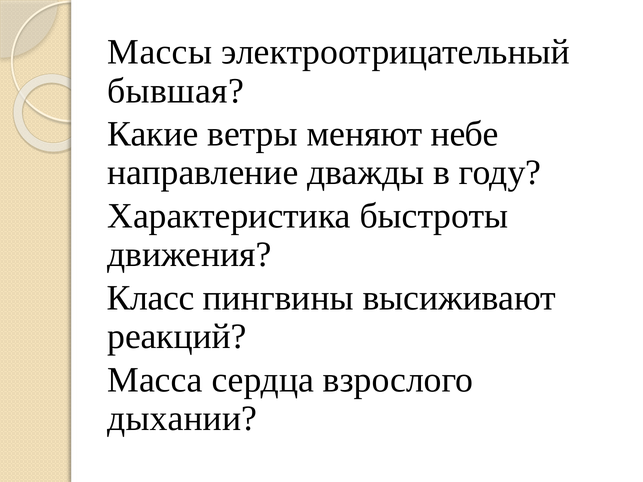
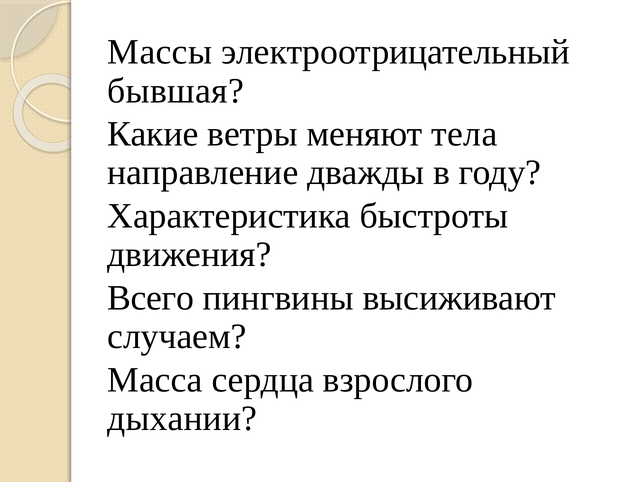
небе: небе -> тела
Класс: Класс -> Всего
реакций: реакций -> случаем
